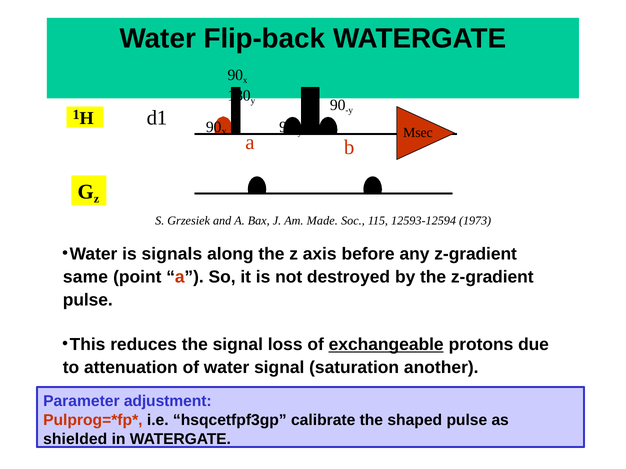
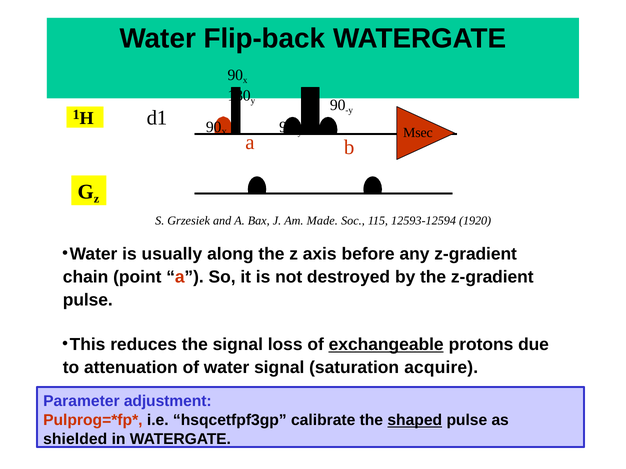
1973: 1973 -> 1920
signals: signals -> usually
same: same -> chain
another: another -> acquire
shaped underline: none -> present
